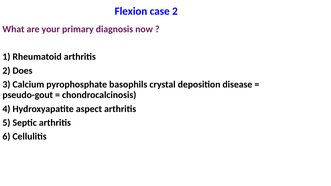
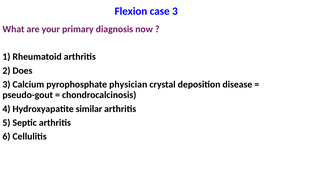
case 2: 2 -> 3
basophils: basophils -> physician
aspect: aspect -> similar
